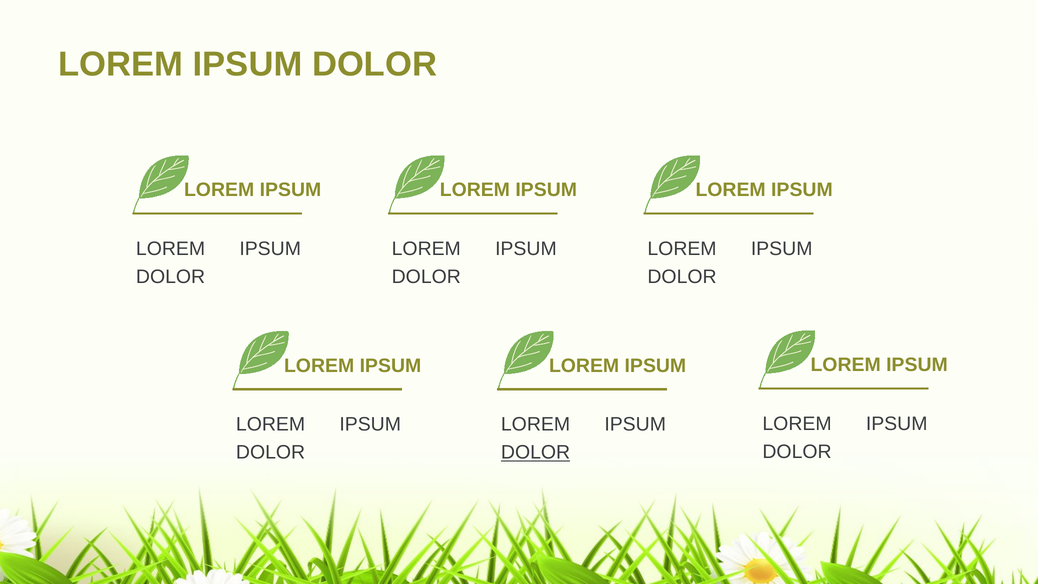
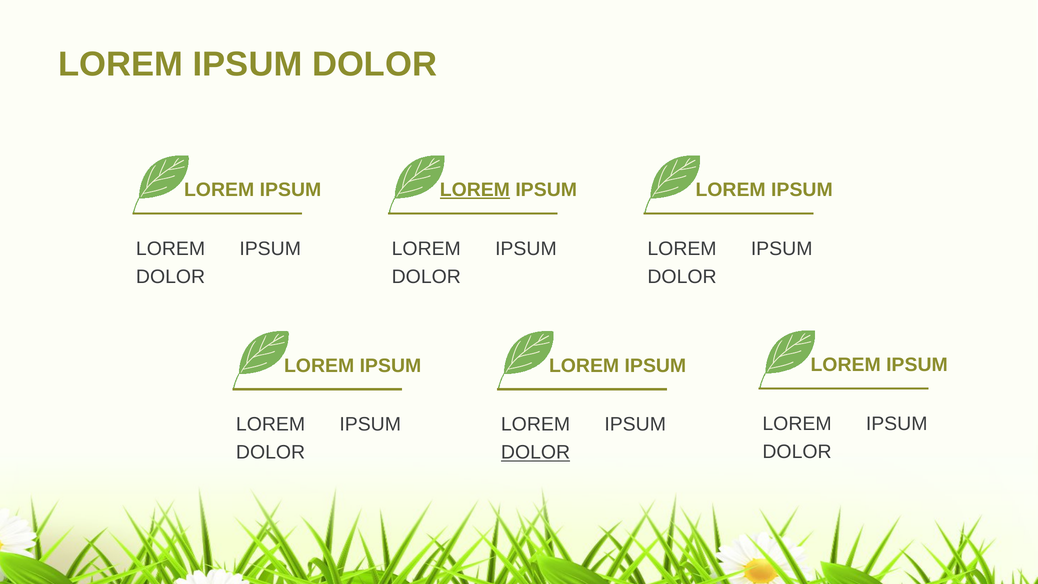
LOREM at (475, 190) underline: none -> present
